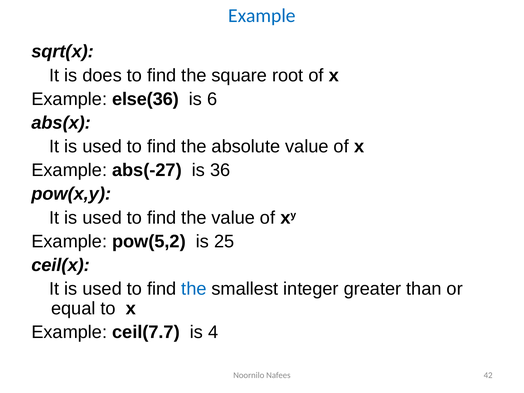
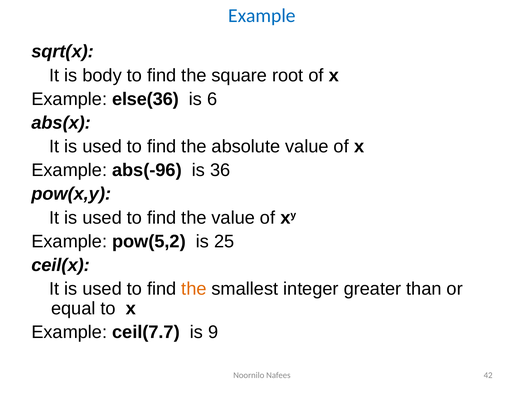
does: does -> body
abs(-27: abs(-27 -> abs(-96
the at (194, 289) colour: blue -> orange
4: 4 -> 9
